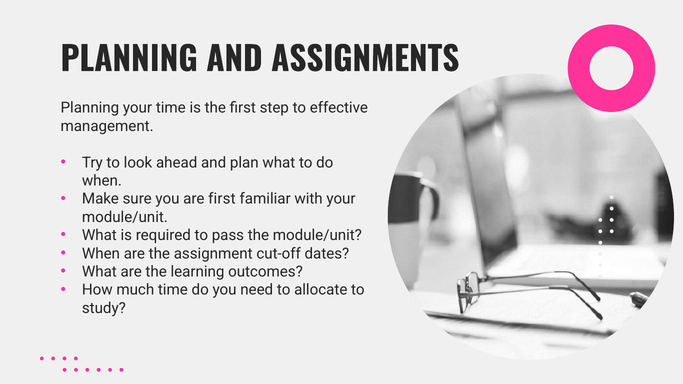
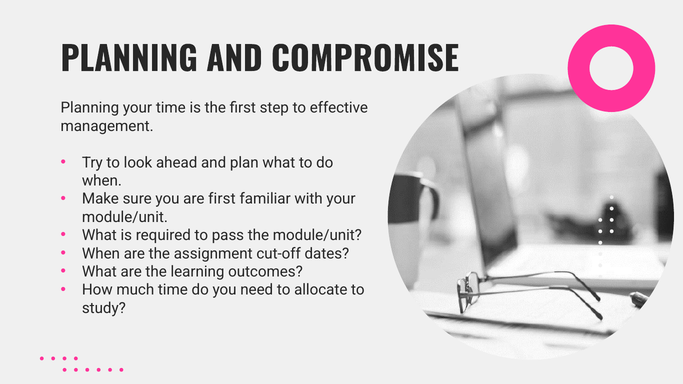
ASSIGNMENTS: ASSIGNMENTS -> COMPROMISE
